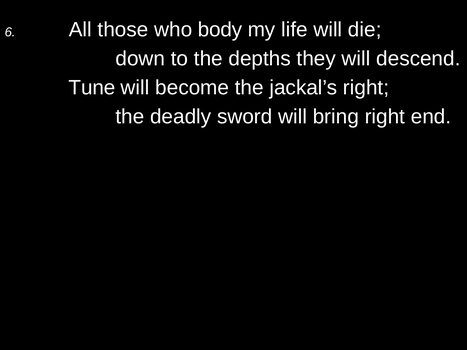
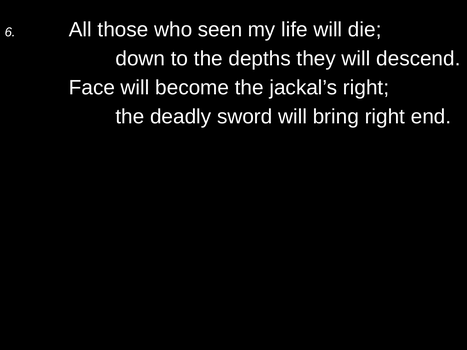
body: body -> seen
Tune: Tune -> Face
